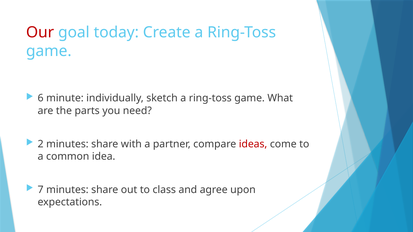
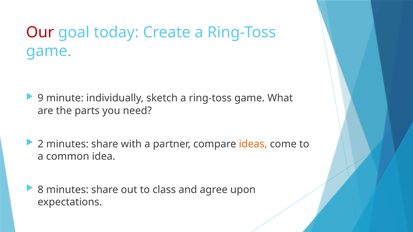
6: 6 -> 9
ideas colour: red -> orange
7: 7 -> 8
